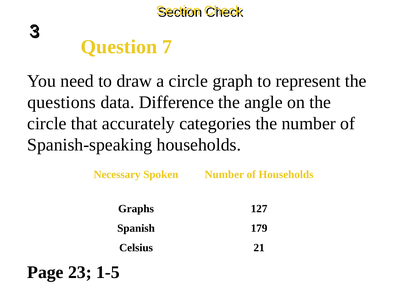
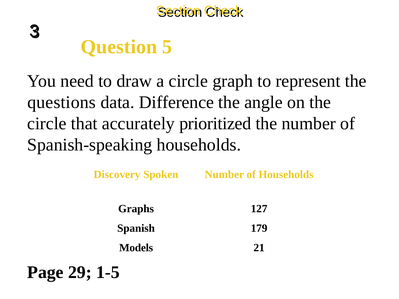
7: 7 -> 5
categories: categories -> prioritized
Necessary: Necessary -> Discovery
Celsius: Celsius -> Models
23: 23 -> 29
